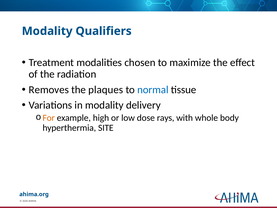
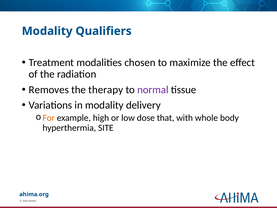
plaques: plaques -> therapy
normal colour: blue -> purple
rays: rays -> that
